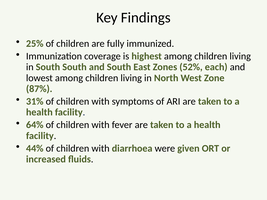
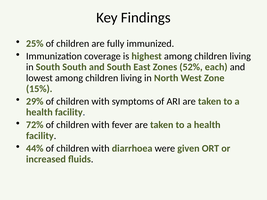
87%: 87% -> 15%
31%: 31% -> 29%
64%: 64% -> 72%
